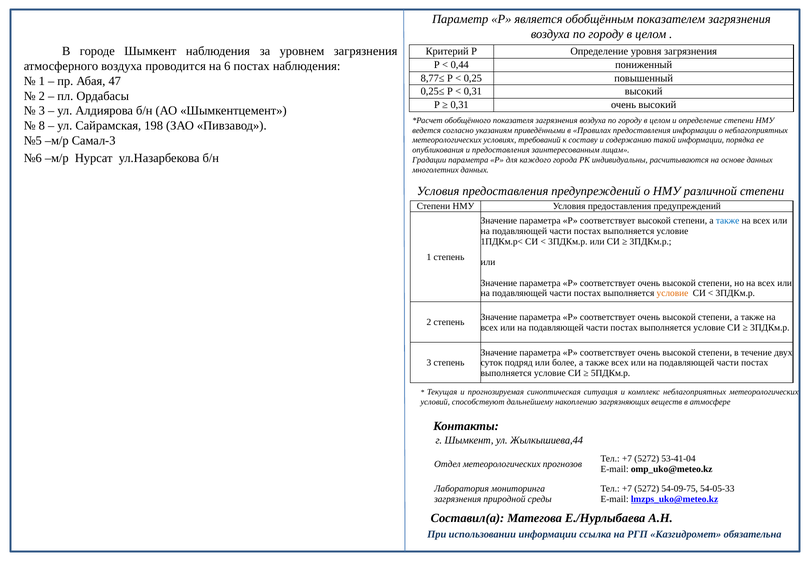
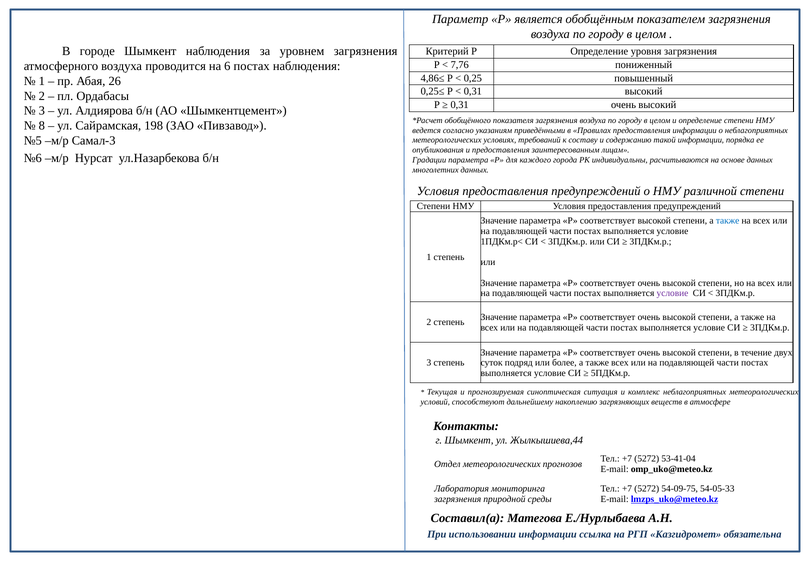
0,44: 0,44 -> 7,76
8,77≤: 8,77≤ -> 4,86≤
47: 47 -> 26
условие at (672, 293) colour: orange -> purple
